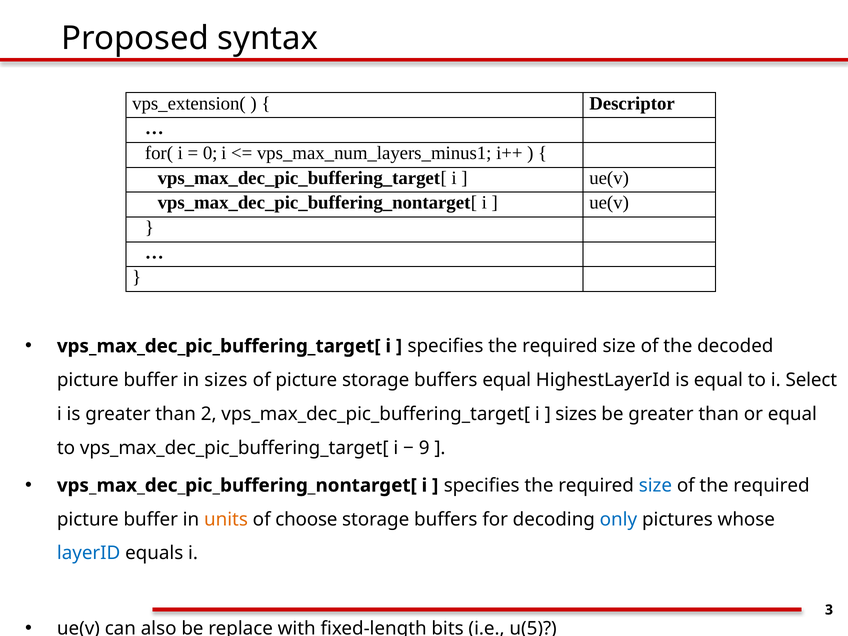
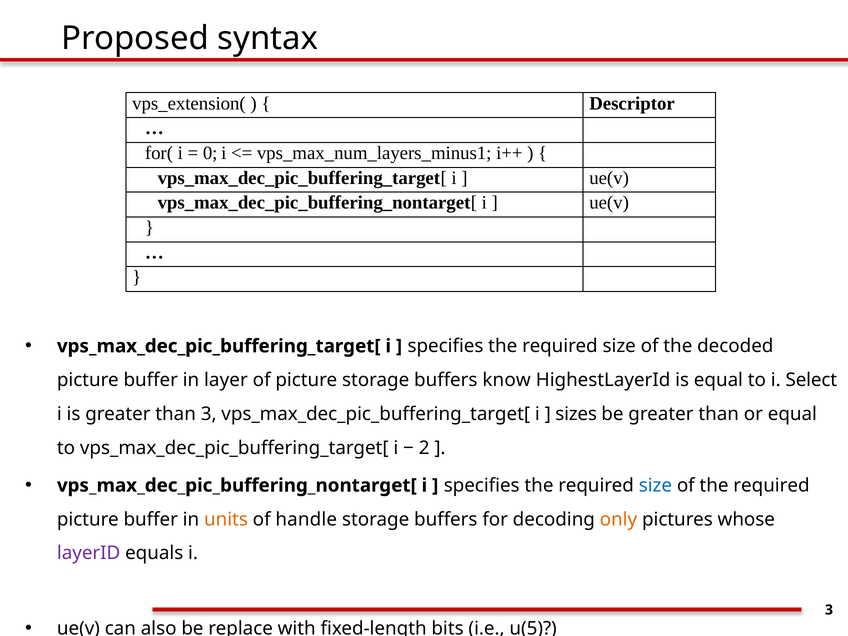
in sizes: sizes -> layer
buffers equal: equal -> know
than 2: 2 -> 3
9: 9 -> 2
choose: choose -> handle
only colour: blue -> orange
layerID colour: blue -> purple
